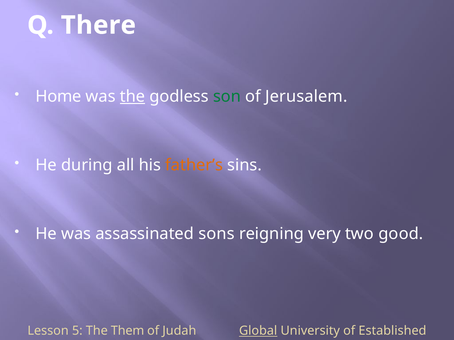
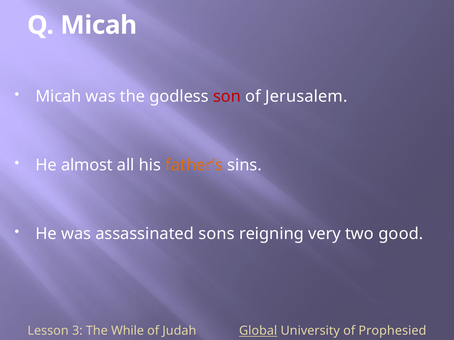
Q There: There -> Micah
Home at (58, 96): Home -> Micah
the at (133, 96) underline: present -> none
son colour: green -> red
during: during -> almost
5: 5 -> 3
Them: Them -> While
Established: Established -> Prophesied
